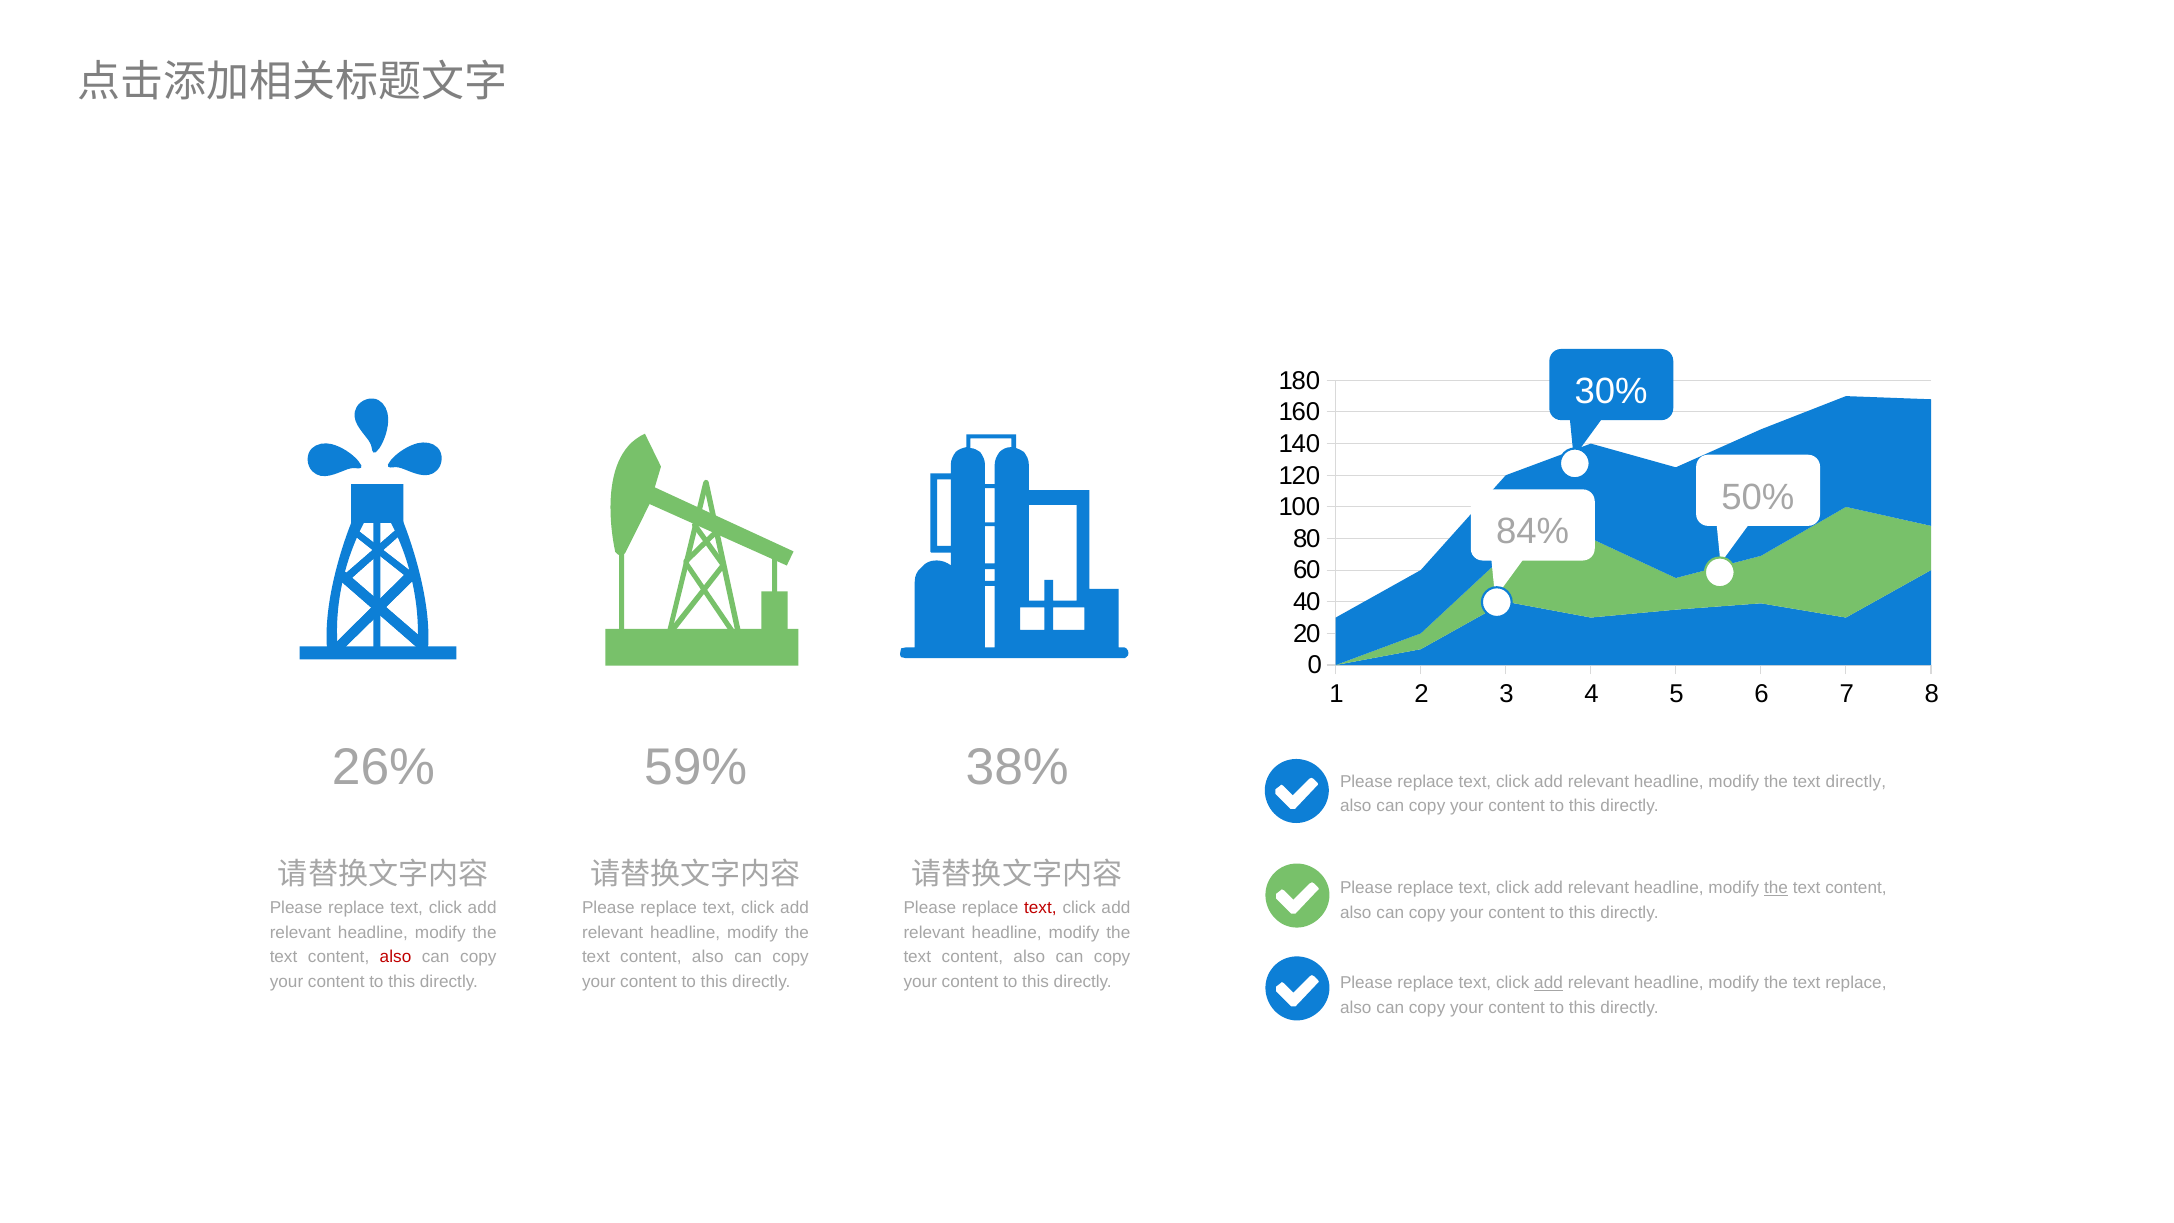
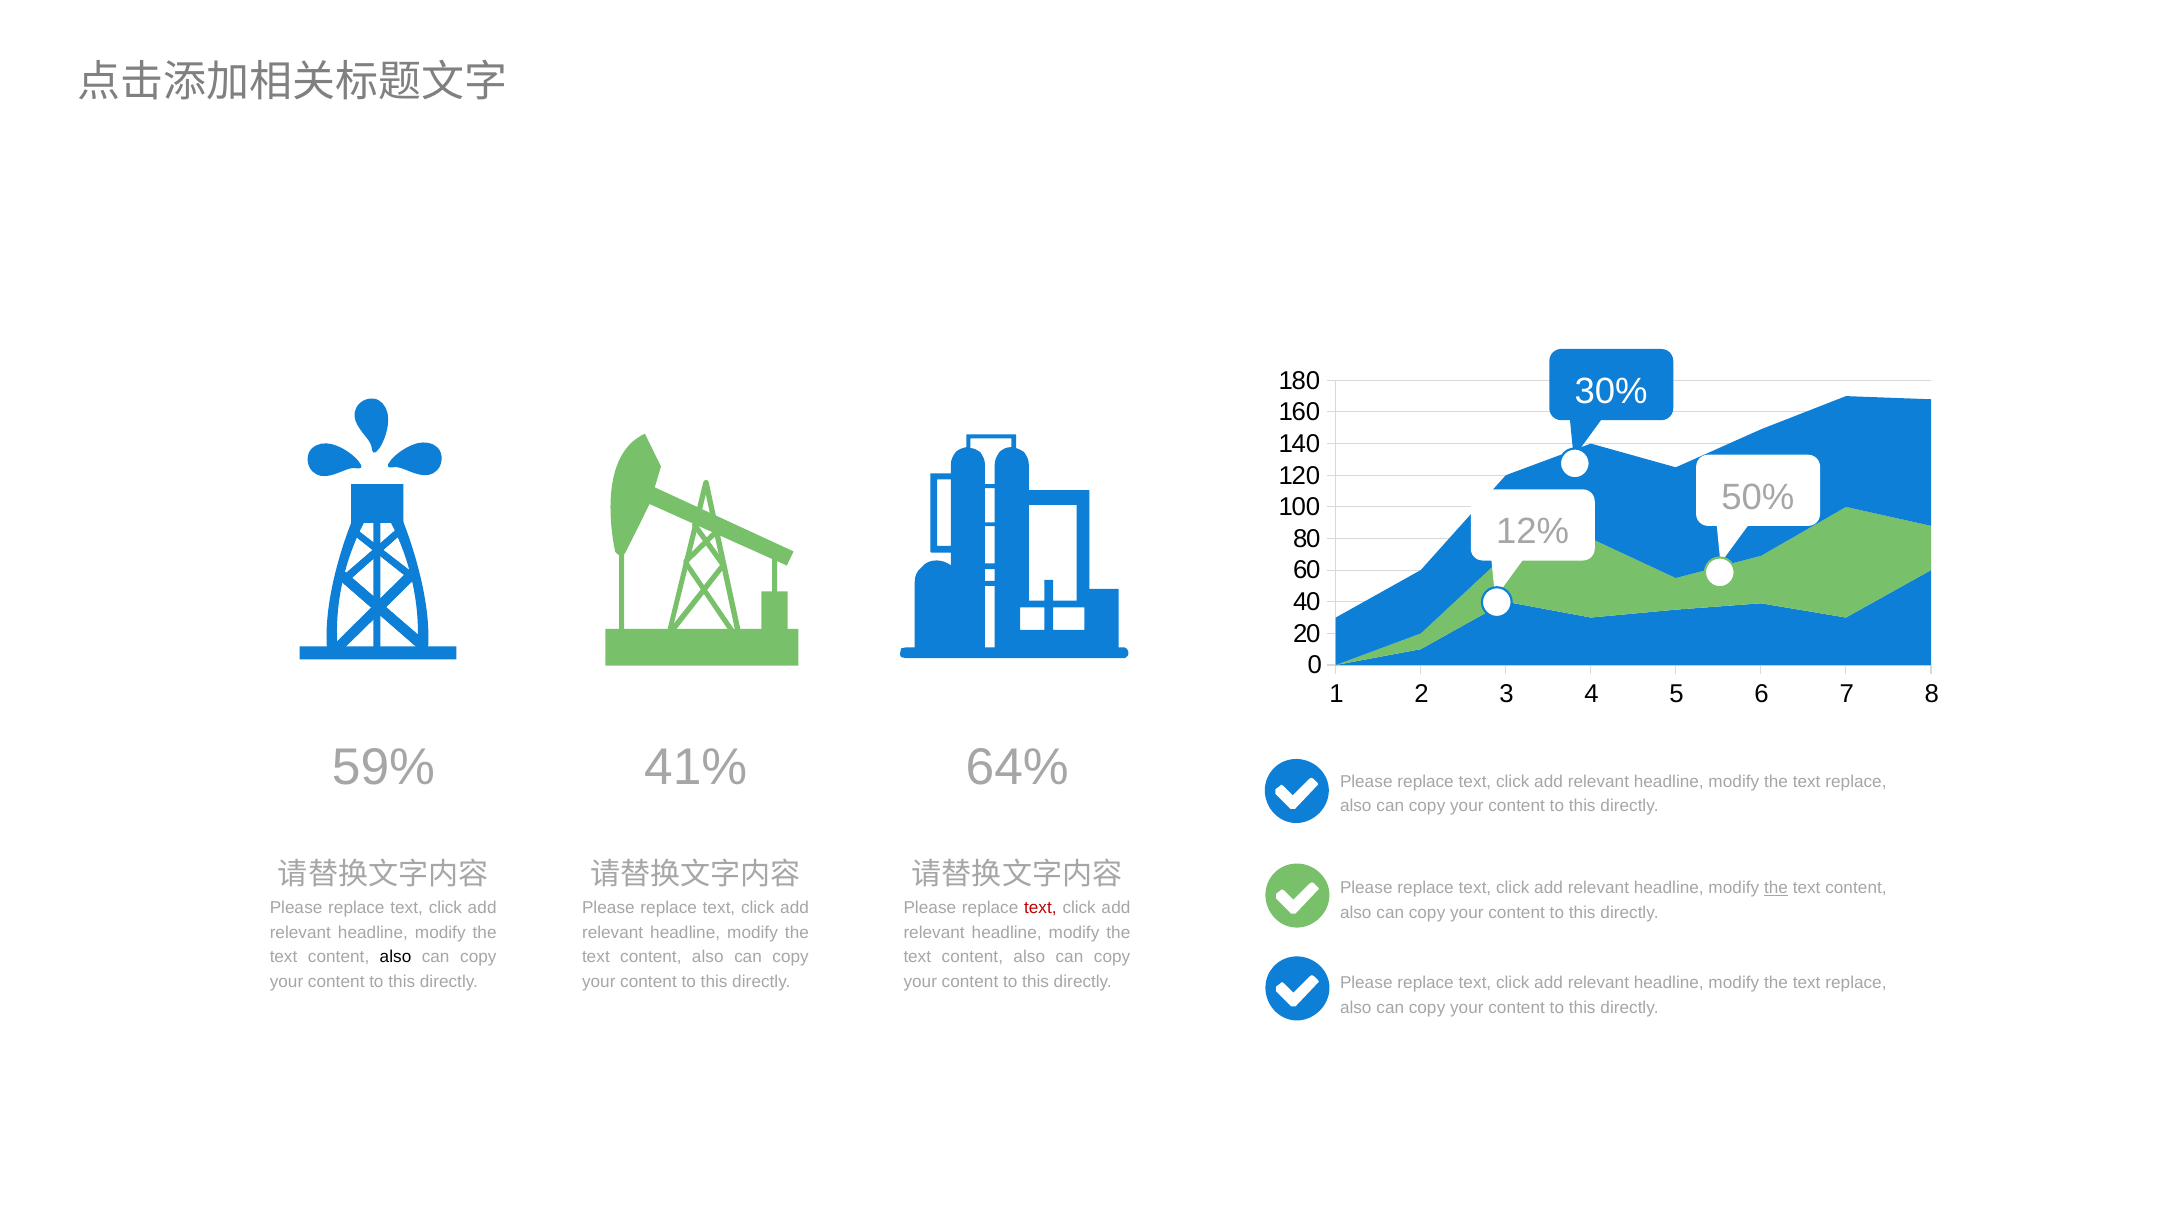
84%: 84% -> 12%
26%: 26% -> 59%
59%: 59% -> 41%
38%: 38% -> 64%
directly at (1856, 781): directly -> replace
also at (396, 957) colour: red -> black
add at (1549, 983) underline: present -> none
